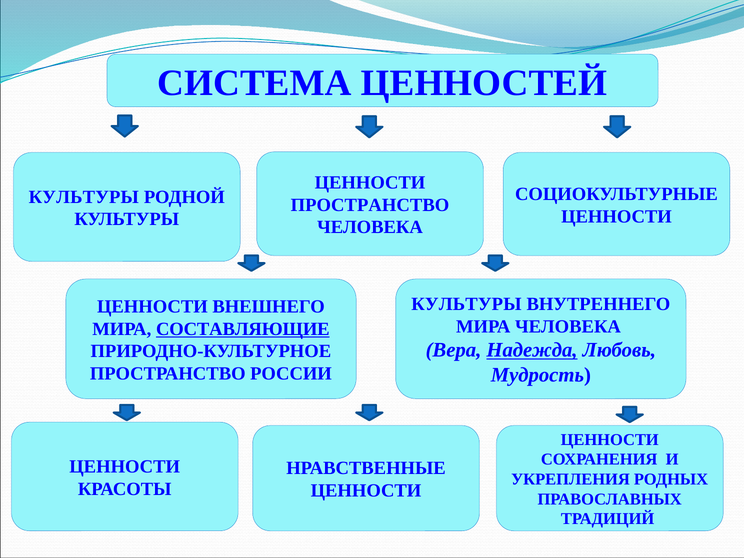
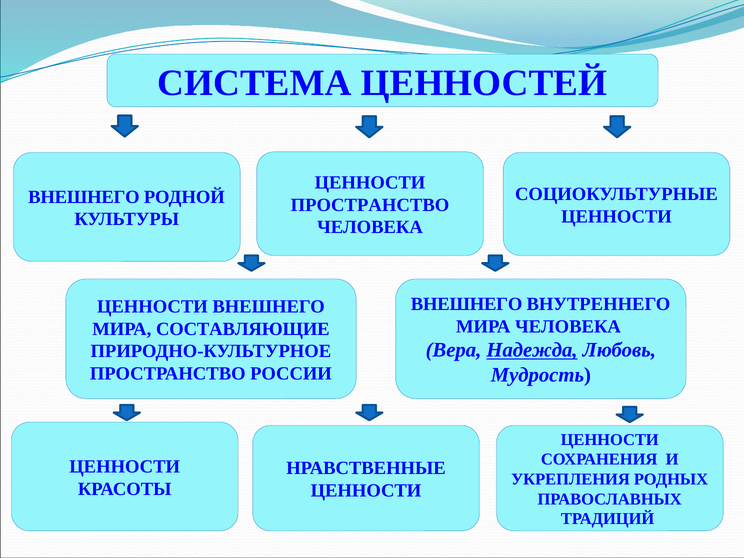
КУЛЬТУРЫ at (84, 197): КУЛЬТУРЫ -> ВНЕШНЕГО
КУЛЬТУРЫ at (466, 304): КУЛЬТУРЫ -> ВНЕШНЕГО
СОСТАВЛЯЮЩИЕ underline: present -> none
